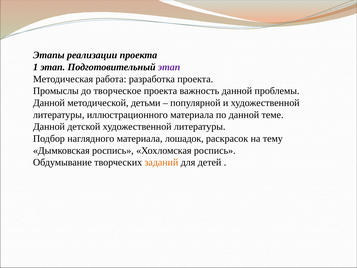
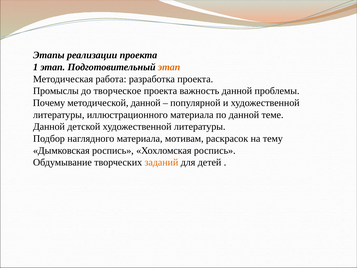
этап at (169, 67) colour: purple -> orange
Данной at (49, 103): Данной -> Почему
методической детьми: детьми -> данной
лошадок: лошадок -> мотивам
